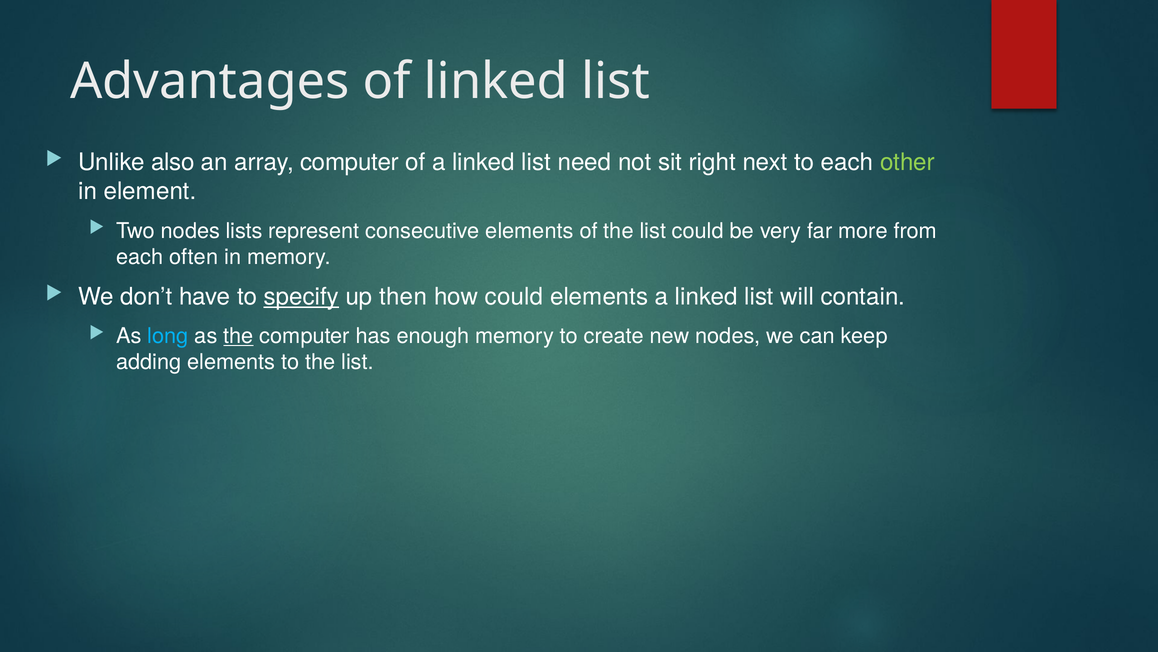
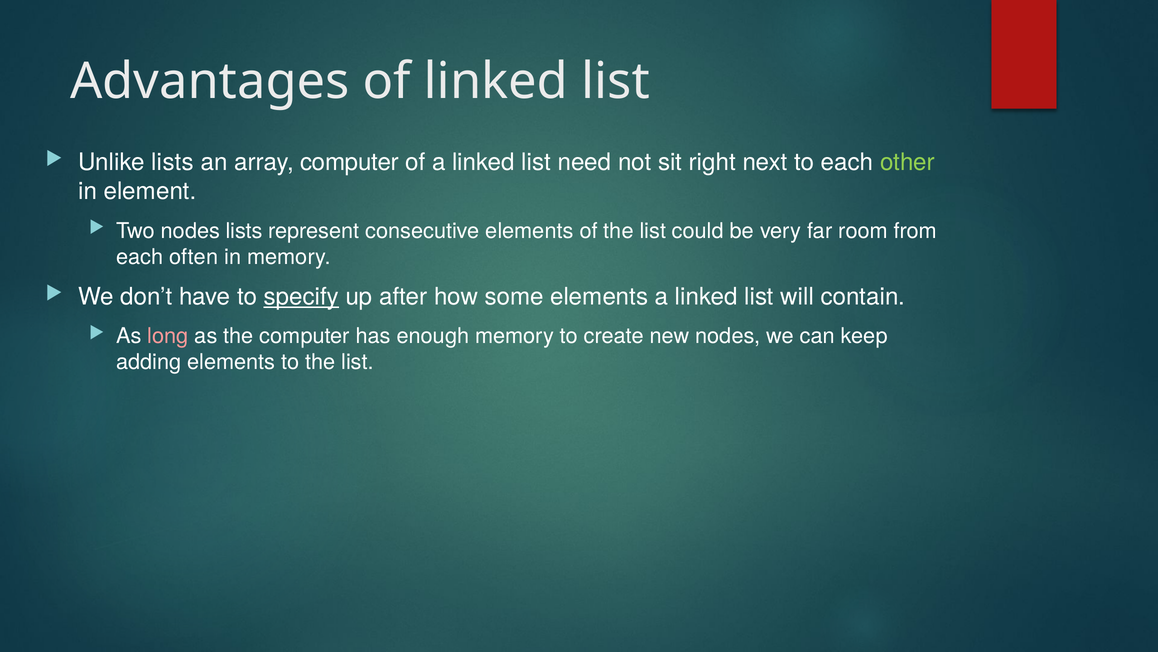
Unlike also: also -> lists
more: more -> room
then: then -> after
how could: could -> some
long colour: light blue -> pink
the at (239, 336) underline: present -> none
